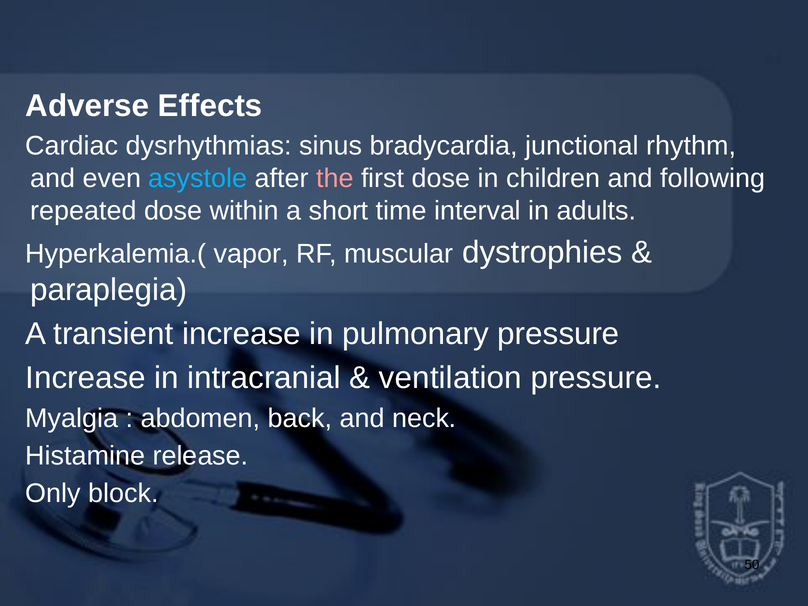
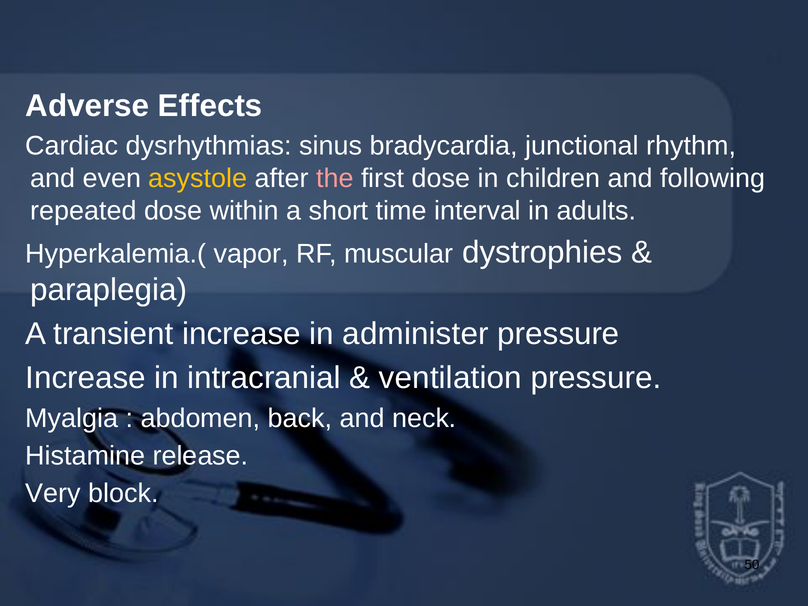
asystole colour: light blue -> yellow
pulmonary: pulmonary -> administer
Only: Only -> Very
